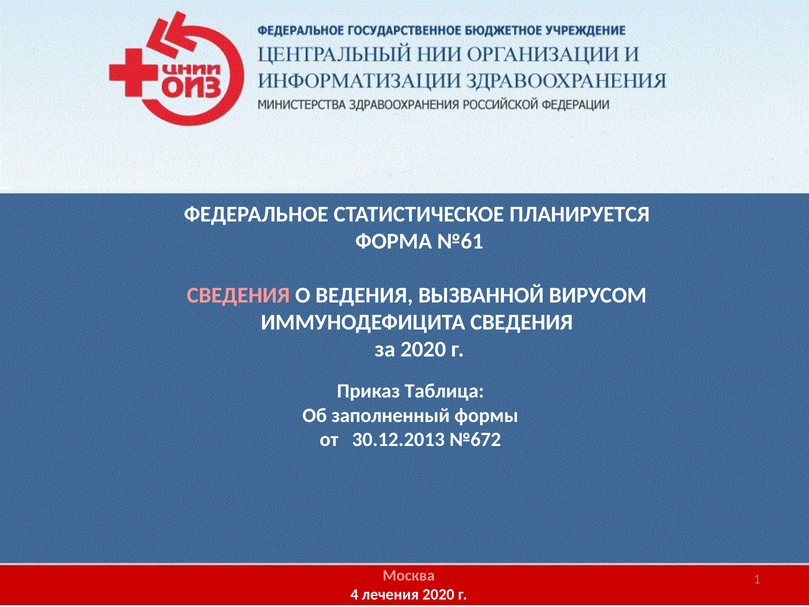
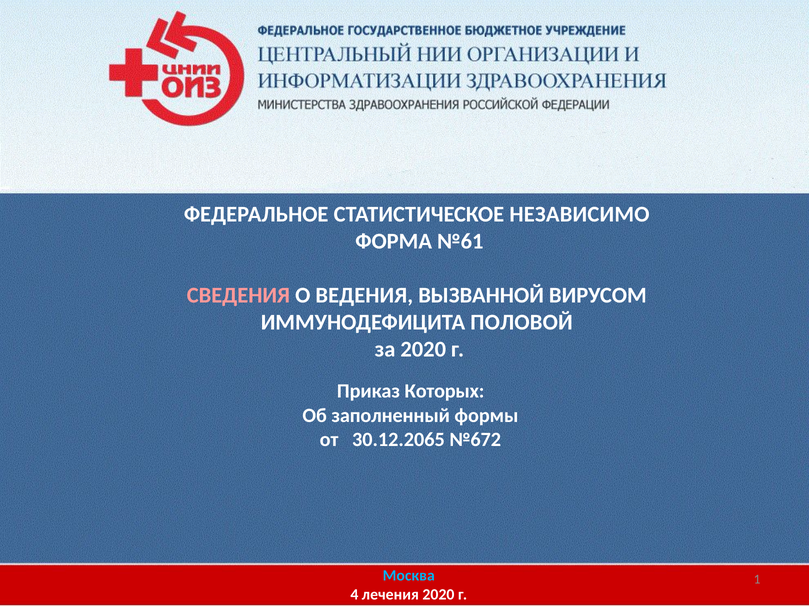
ПЛАНИРУЕТСЯ: ПЛАНИРУЕТСЯ -> НЕЗАВИСИМО
ИММУНОДЕФИЦИТА СВЕДЕНИЯ: СВЕДЕНИЯ -> ПОЛОВОЙ
Таблица: Таблица -> Которых
30.12.2013: 30.12.2013 -> 30.12.2065
Москва colour: pink -> light blue
